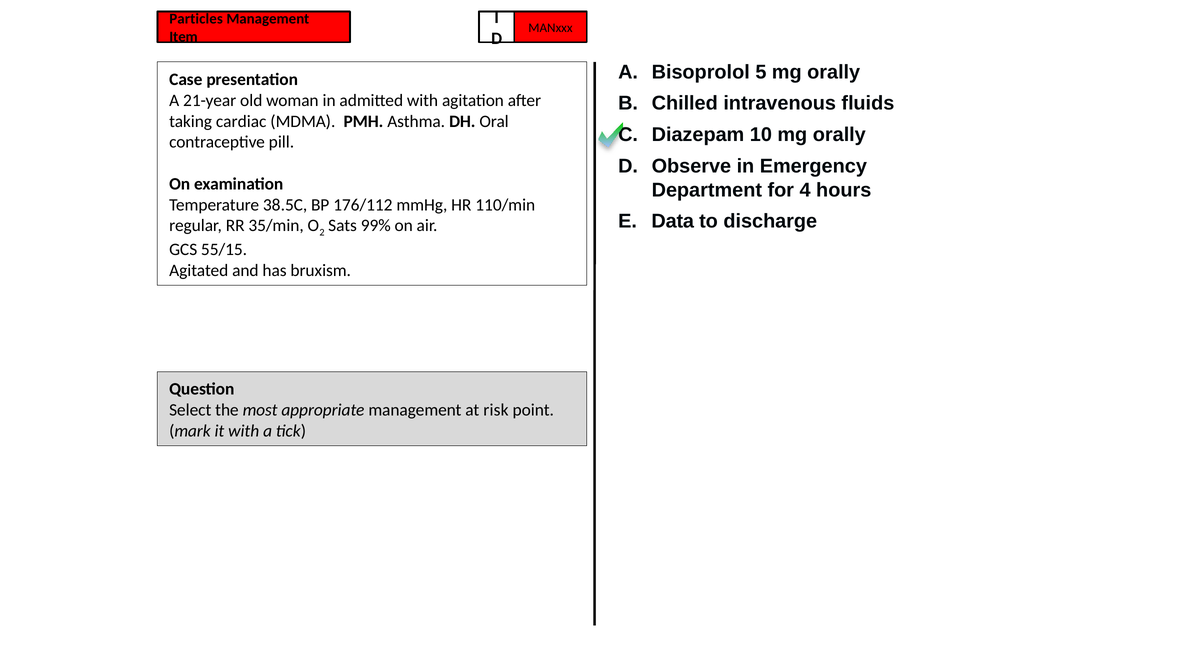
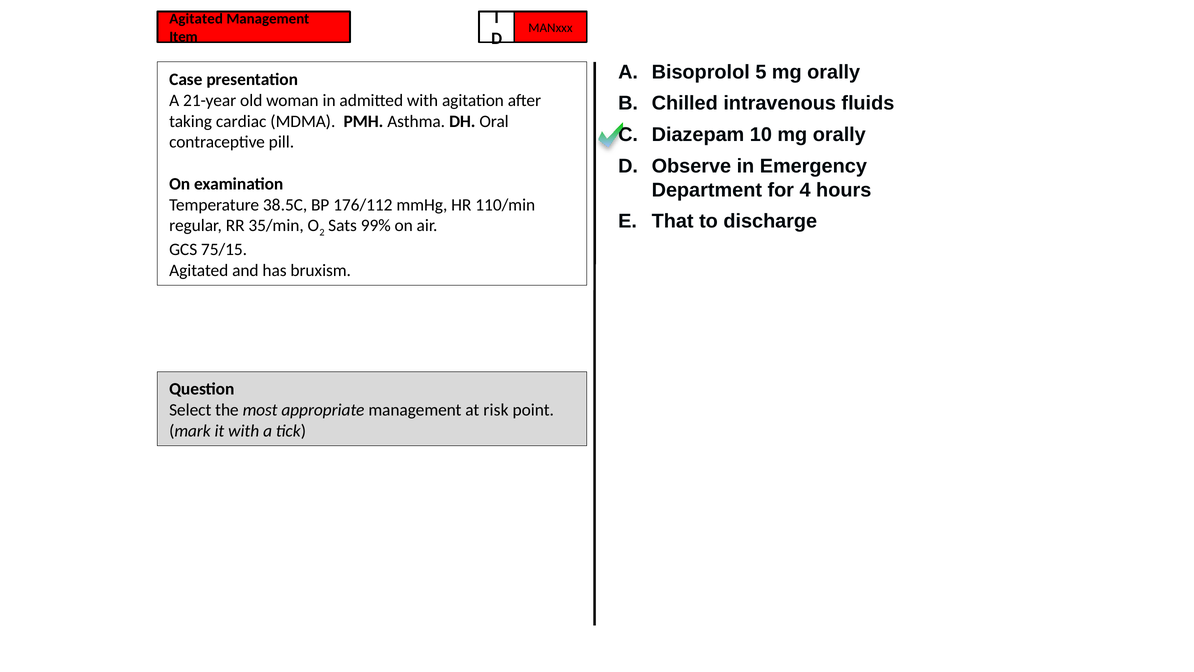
Particles at (196, 19): Particles -> Agitated
Data: Data -> That
55/15: 55/15 -> 75/15
